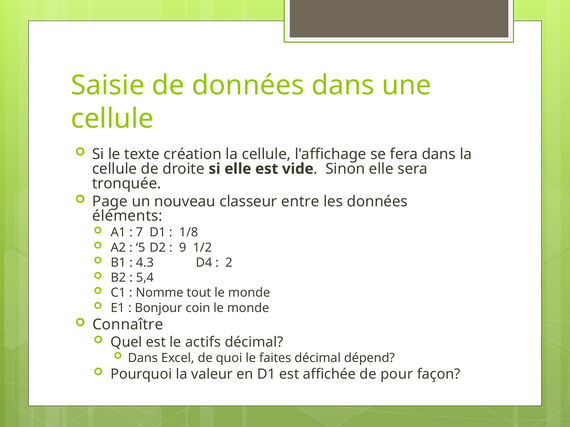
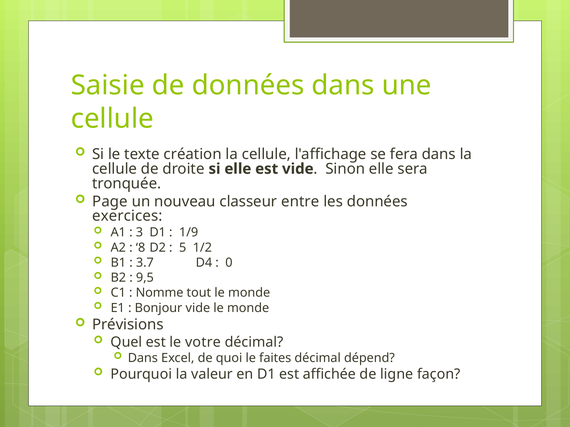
éléments: éléments -> exercices
7: 7 -> 3
1/8: 1/8 -> 1/9
5: 5 -> 8
9: 9 -> 5
4.3: 4.3 -> 3.7
2: 2 -> 0
5,4: 5,4 -> 9,5
Bonjour coin: coin -> vide
Connaître: Connaître -> Prévisions
actifs: actifs -> votre
pour: pour -> ligne
